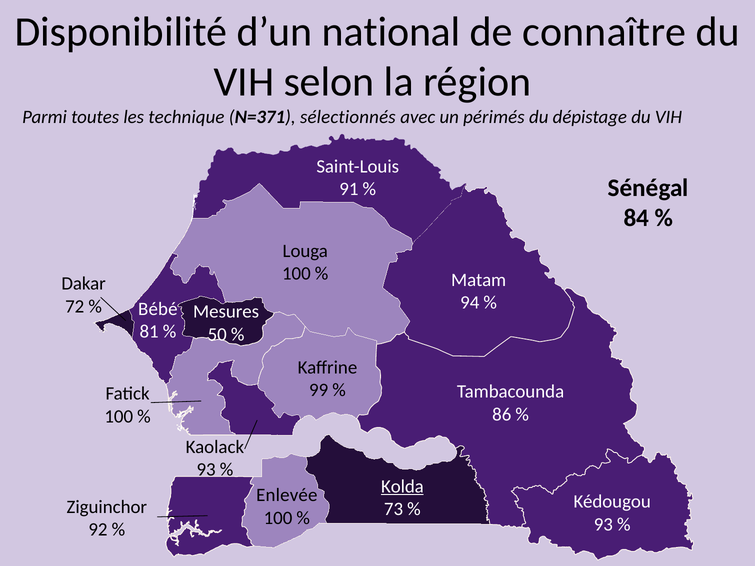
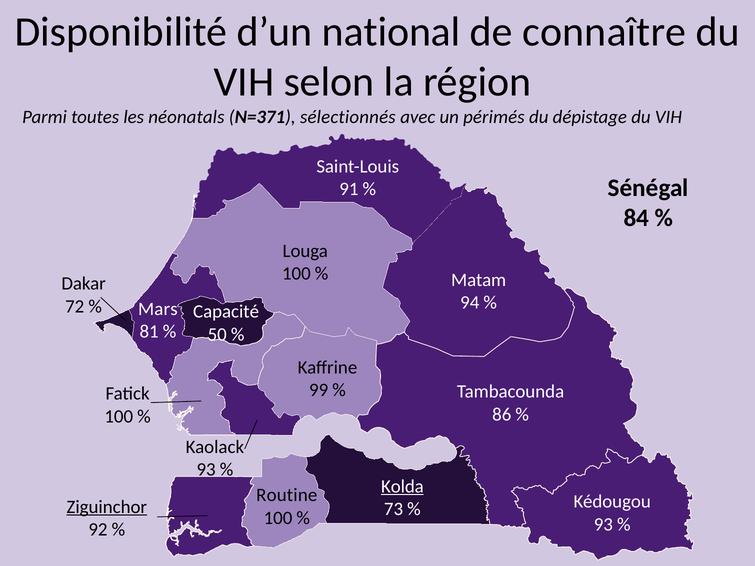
technique: technique -> néonatals
Bébé: Bébé -> Mars
Mesures: Mesures -> Capacité
Enlevée: Enlevée -> Routine
Ziguinchor underline: none -> present
